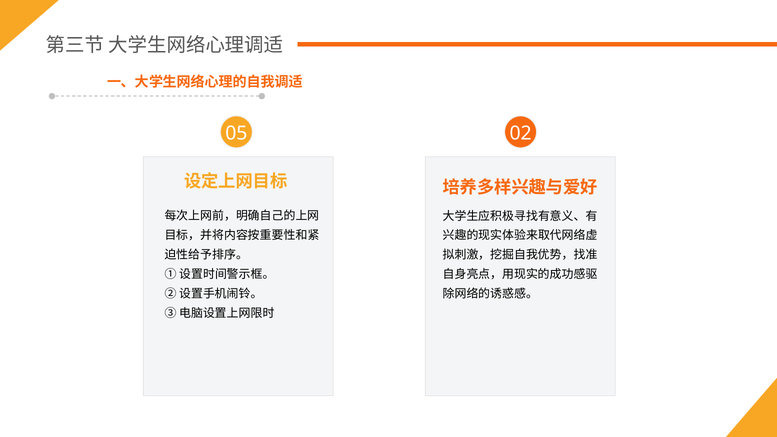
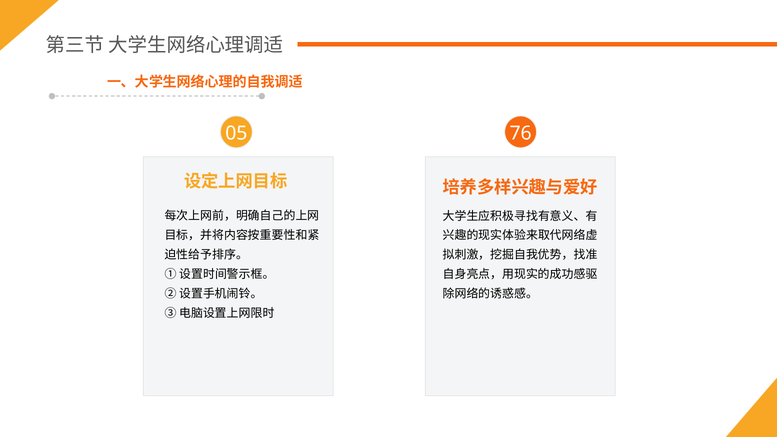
02: 02 -> 76
